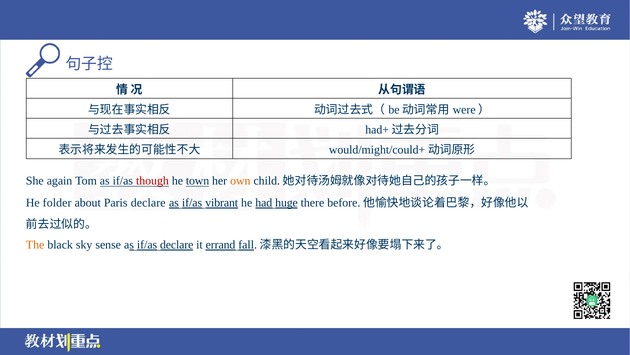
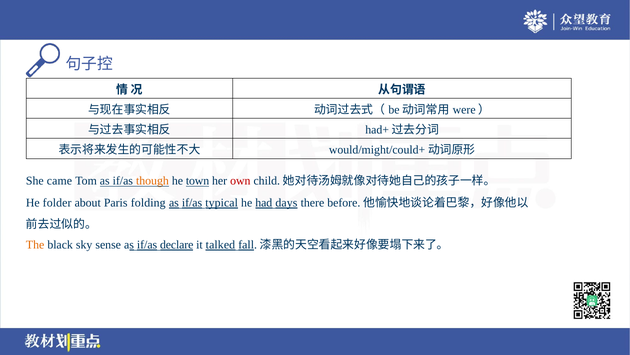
again: again -> came
though colour: red -> orange
own colour: orange -> red
Paris declare: declare -> folding
vibrant: vibrant -> typical
huge: huge -> days
errand: errand -> talked
